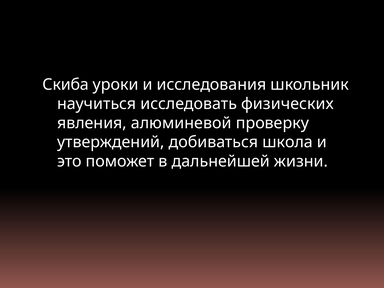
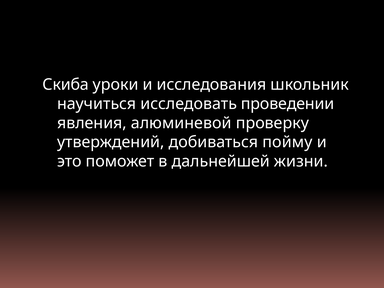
физических: физических -> проведении
школа: школа -> пойму
